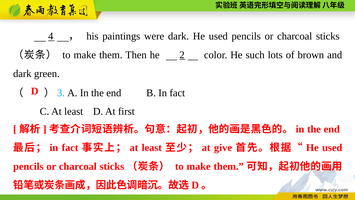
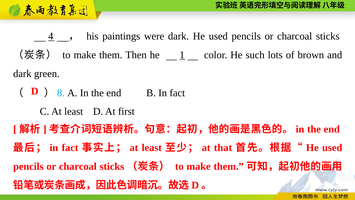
2: 2 -> 1
3: 3 -> 8
give: give -> that
